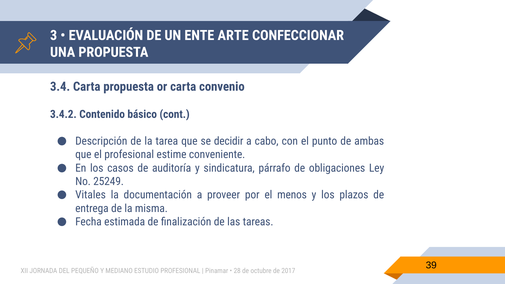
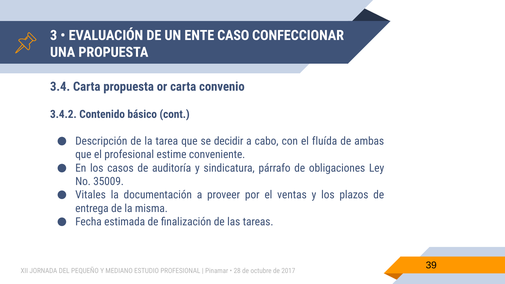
ARTE: ARTE -> CASO
punto: punto -> fluída
25249: 25249 -> 35009
menos: menos -> ventas
